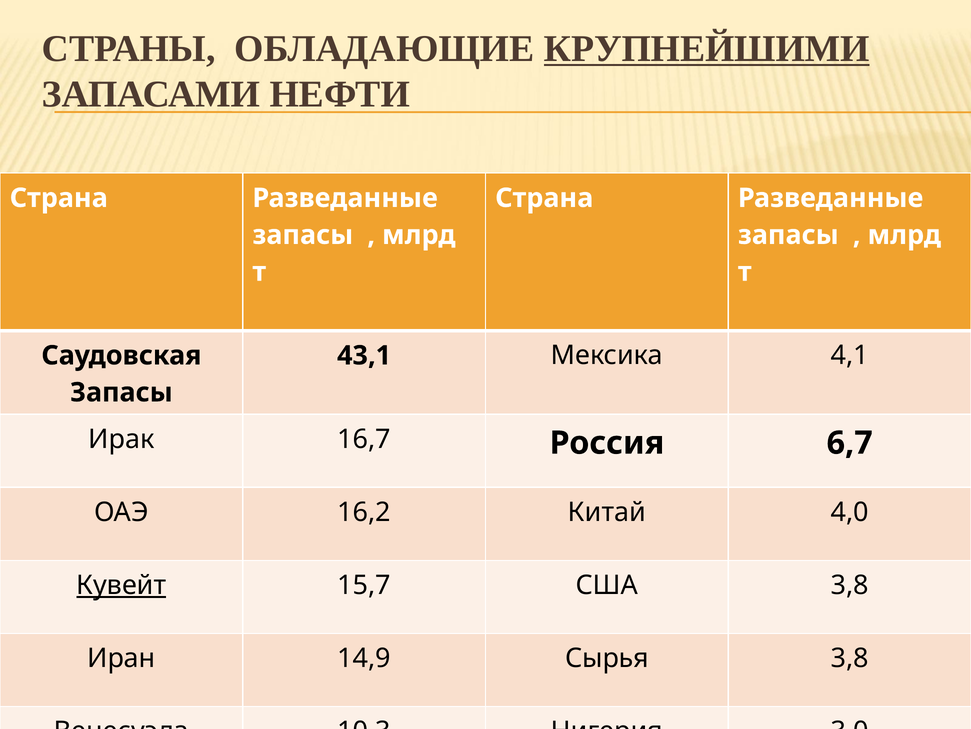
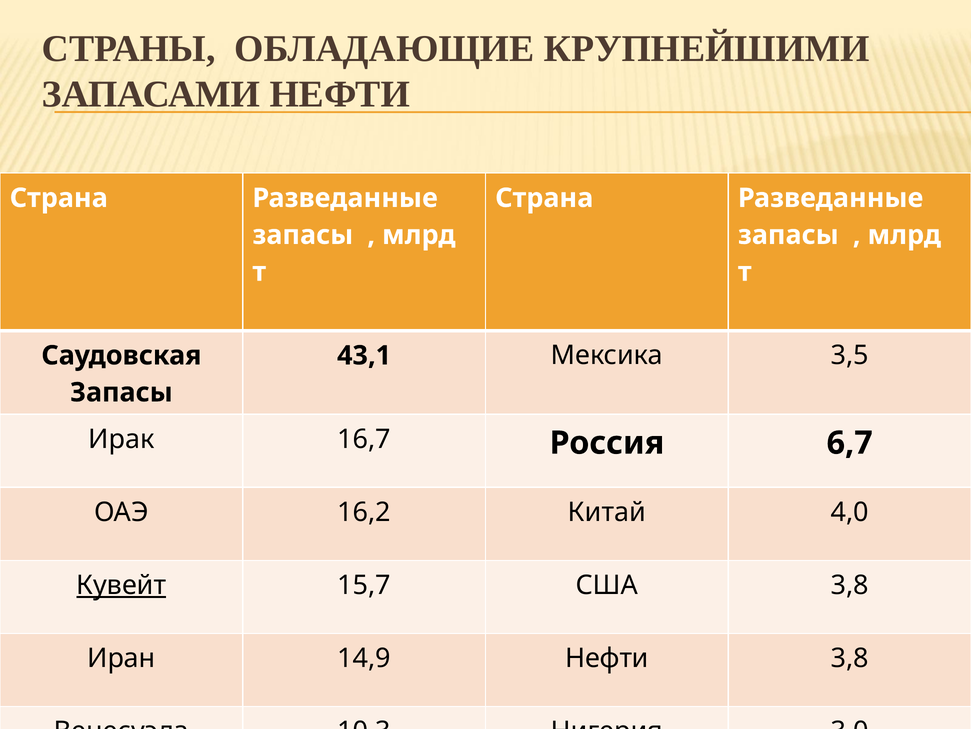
КРУПНЕЙШИМИ underline: present -> none
4,1: 4,1 -> 3,5
14,9 Сырья: Сырья -> Нефти
